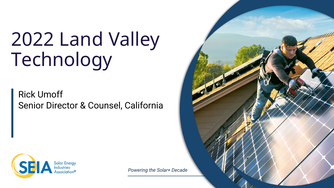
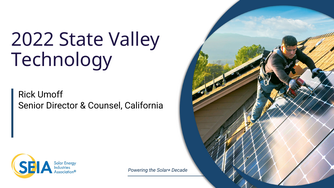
Land: Land -> State
